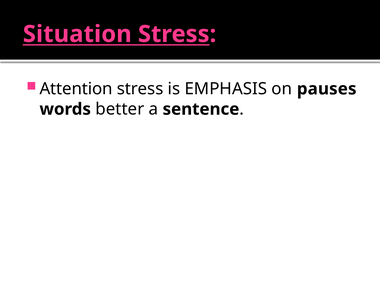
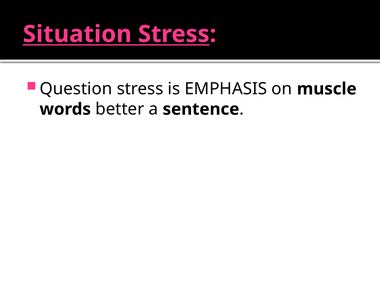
Attention: Attention -> Question
pauses: pauses -> muscle
